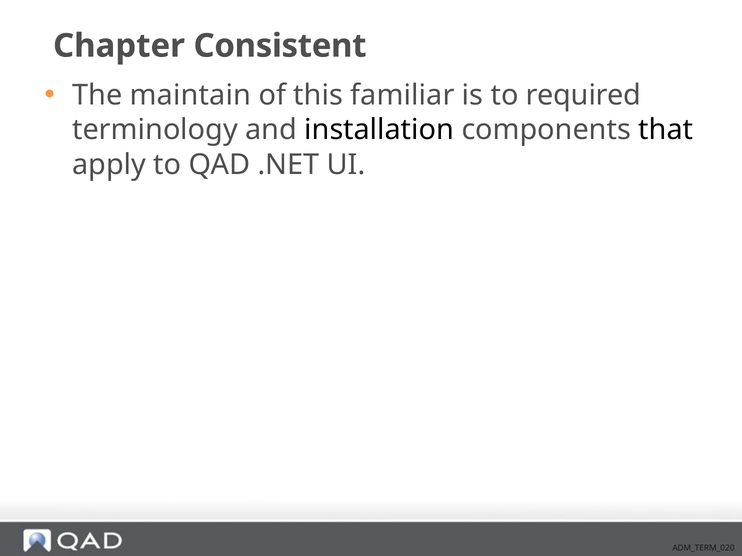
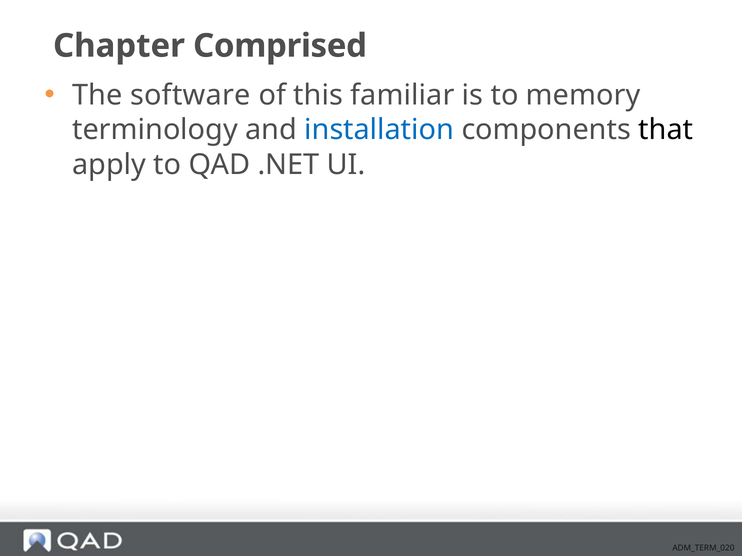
Consistent: Consistent -> Comprised
maintain: maintain -> software
required: required -> memory
installation colour: black -> blue
